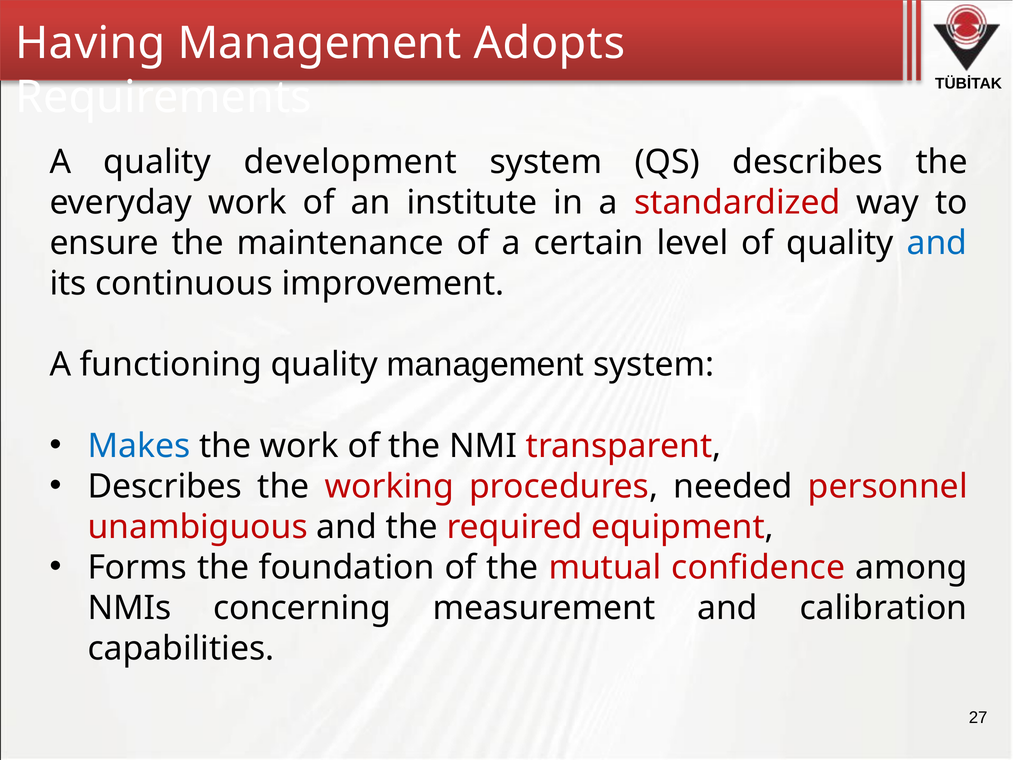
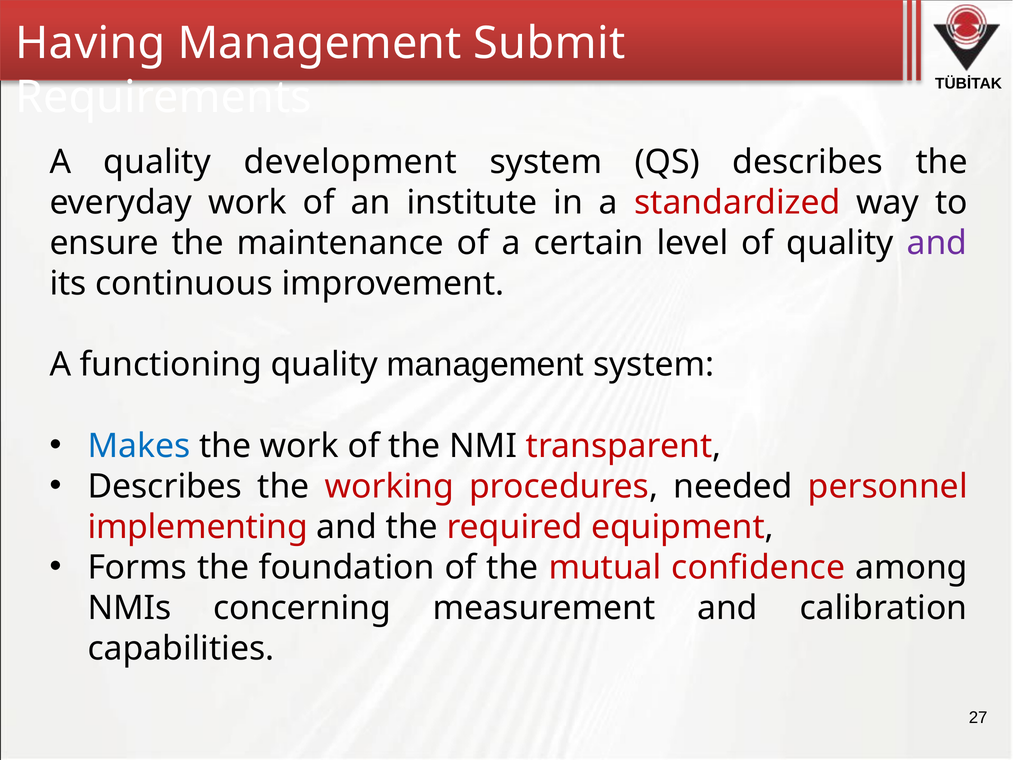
Adopts: Adopts -> Submit
and at (937, 243) colour: blue -> purple
unambiguous: unambiguous -> implementing
